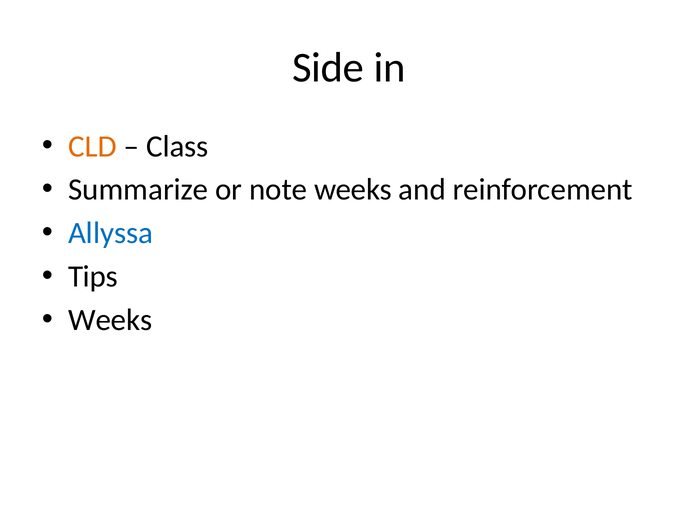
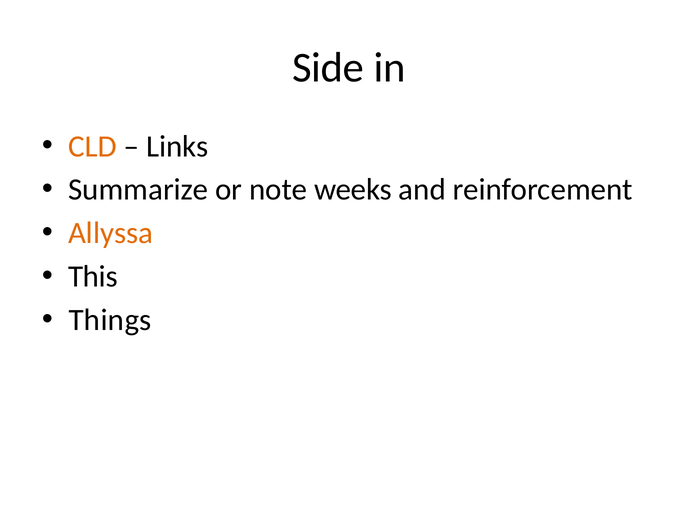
Class: Class -> Links
Allyssa colour: blue -> orange
Tips: Tips -> This
Weeks at (110, 320): Weeks -> Things
